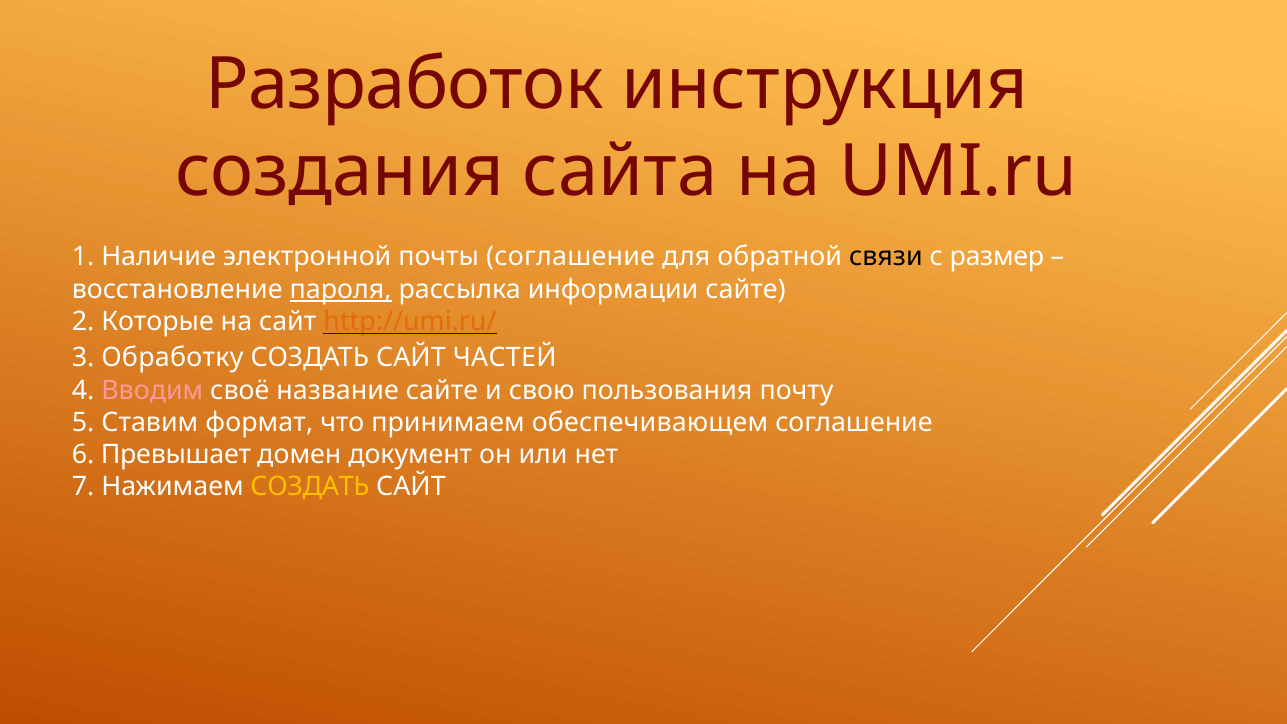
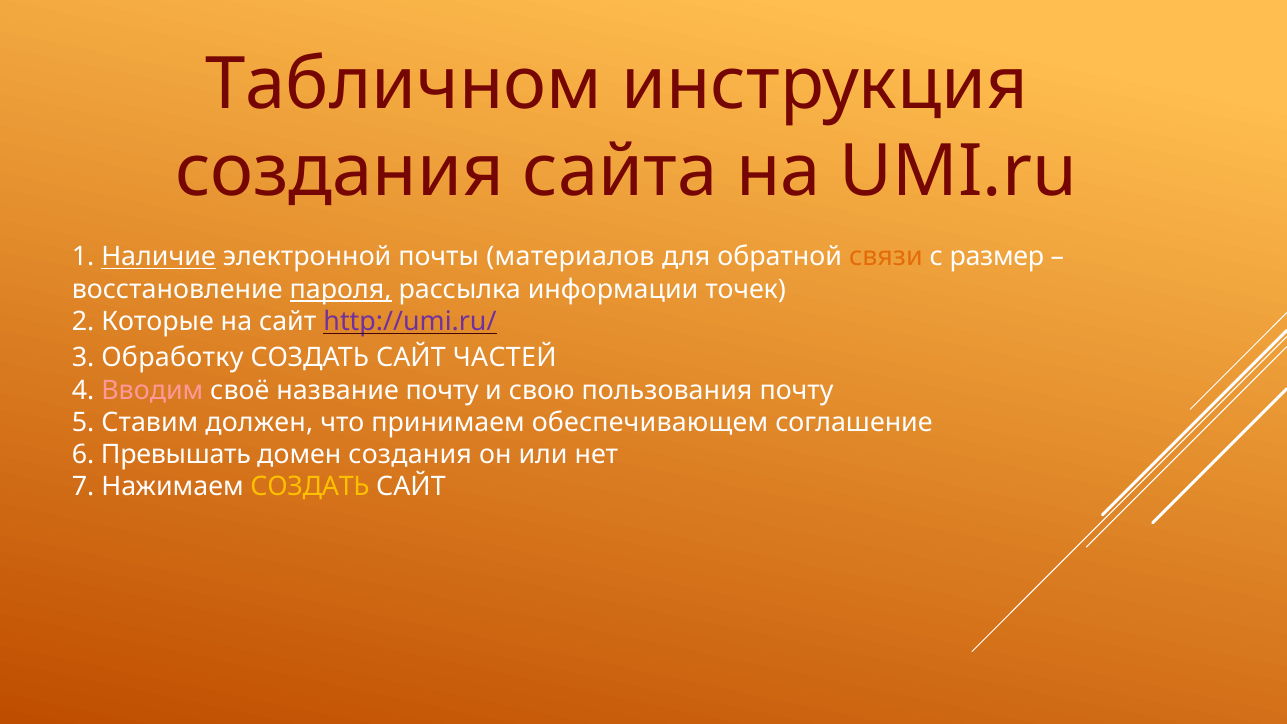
Разработок: Разработок -> Табличном
Наличие underline: none -> present
почты соглашение: соглашение -> материалов
связи colour: black -> orange
информации сайте: сайте -> точек
http://umi.ru/ colour: orange -> purple
название сайте: сайте -> почту
формат: формат -> должен
Превышает: Превышает -> Превышать
домен документ: документ -> создания
